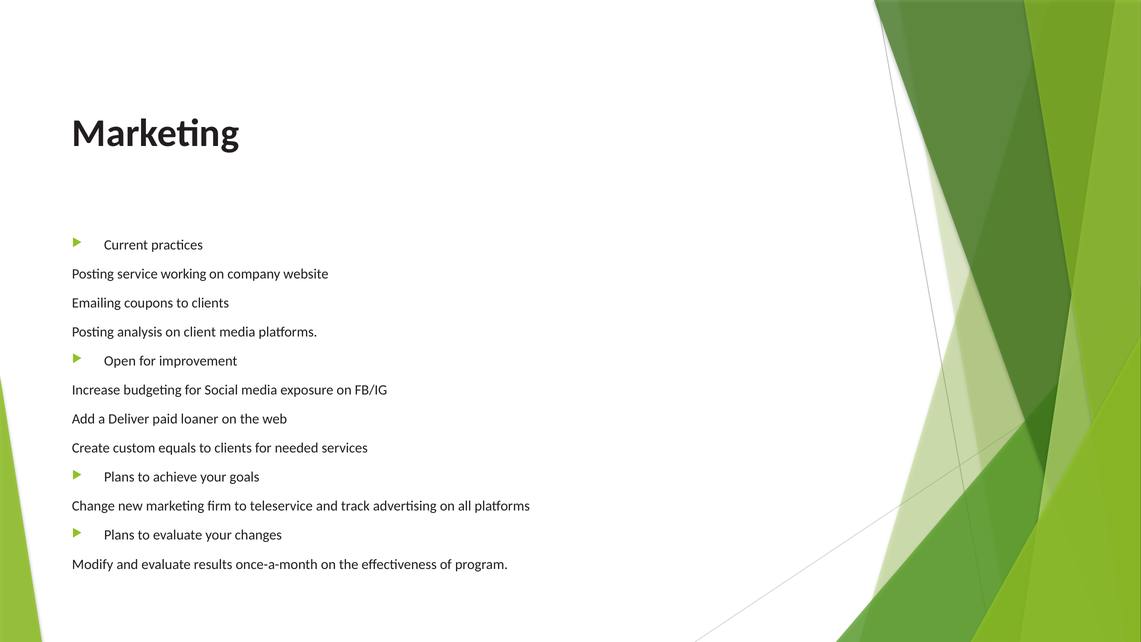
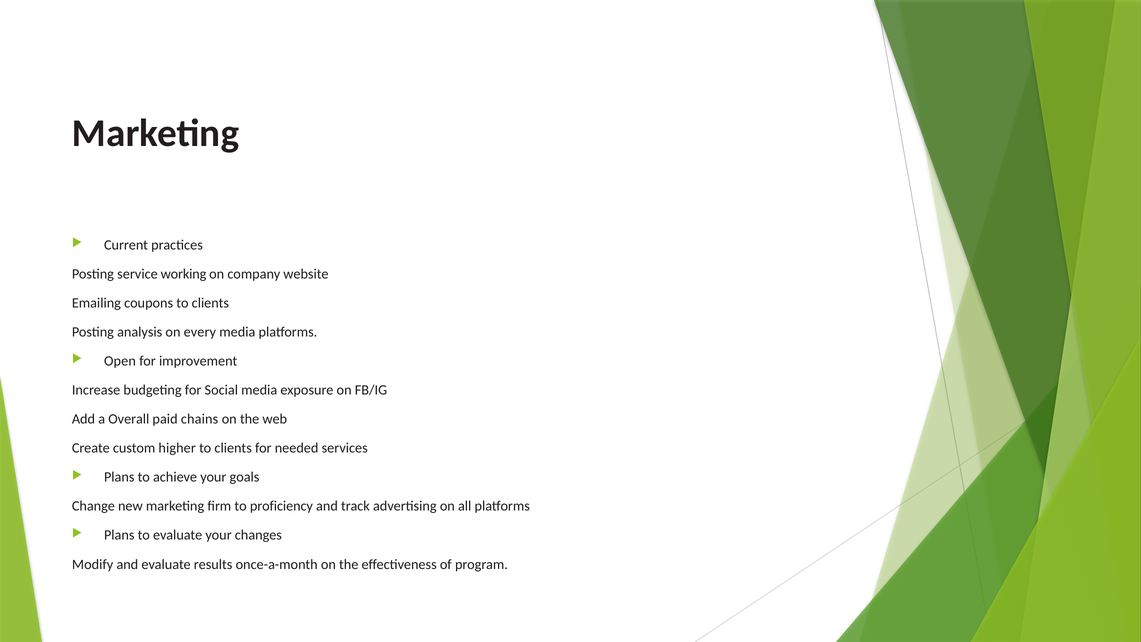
client: client -> every
Deliver: Deliver -> Overall
loaner: loaner -> chains
equals: equals -> higher
teleservice: teleservice -> proficiency
